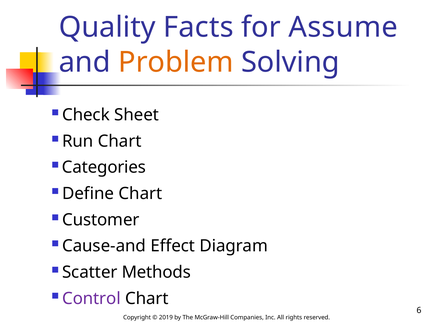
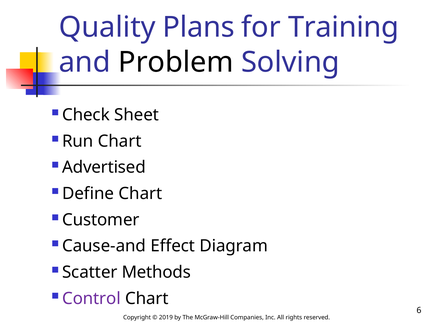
Facts: Facts -> Plans
Assume: Assume -> Training
Problem colour: orange -> black
Categories: Categories -> Advertised
